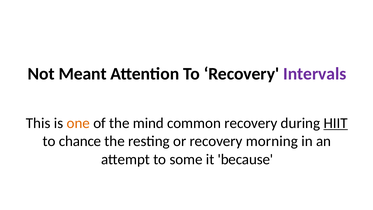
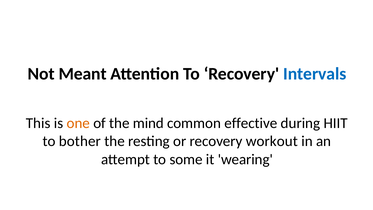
Intervals colour: purple -> blue
common recovery: recovery -> effective
HIIT underline: present -> none
chance: chance -> bother
morning: morning -> workout
because: because -> wearing
